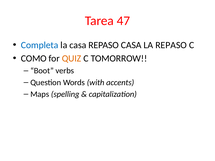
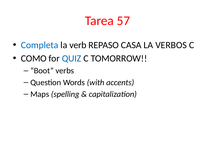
47: 47 -> 57
la casa: casa -> verb
LA REPASO: REPASO -> VERBOS
QUIZ colour: orange -> blue
